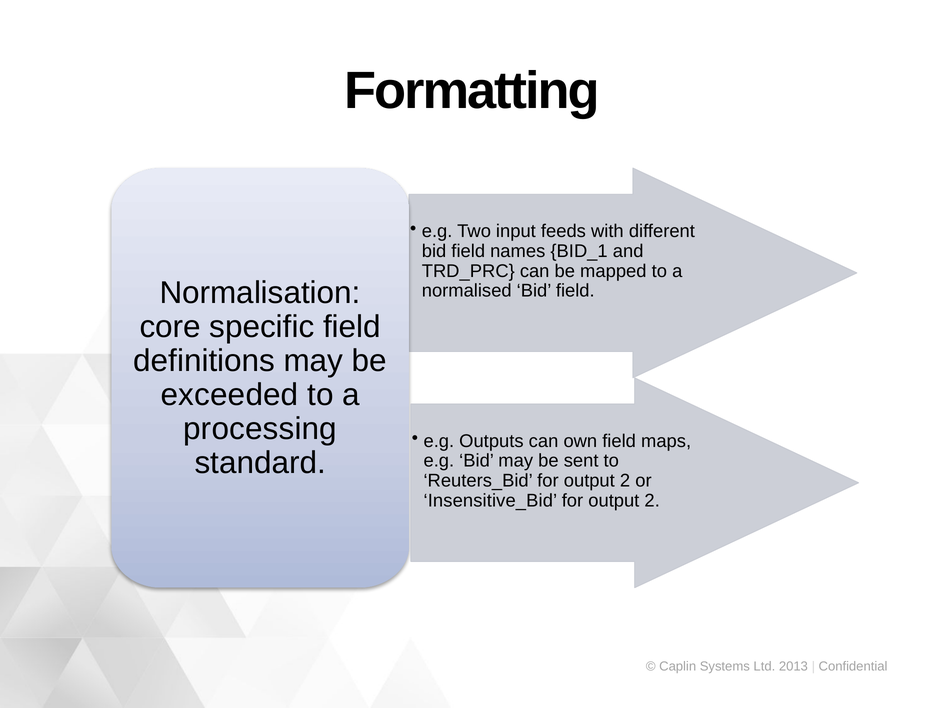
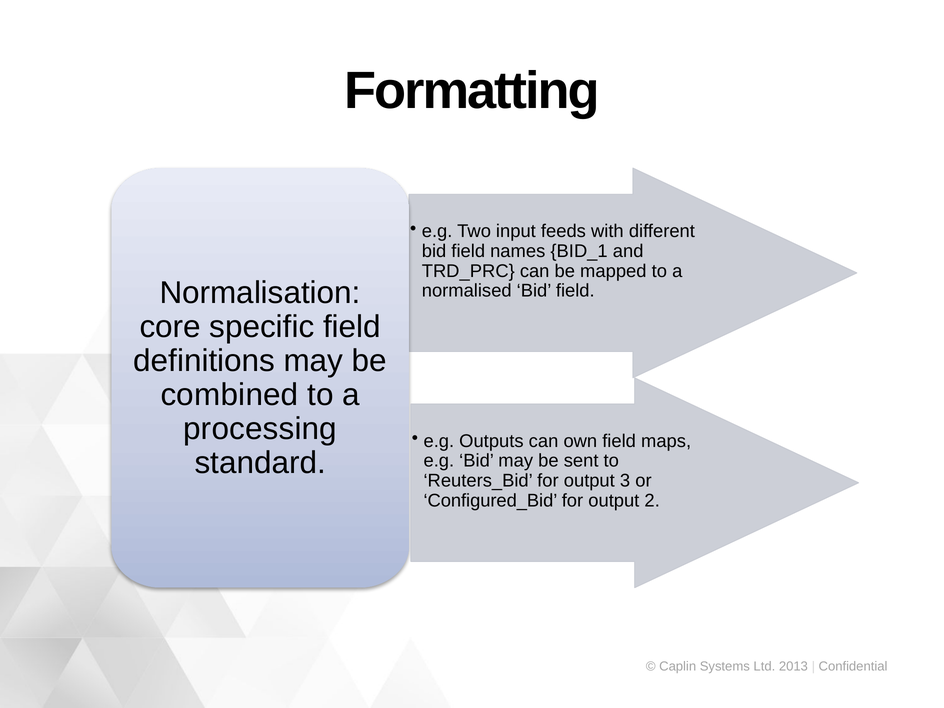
exceeded: exceeded -> combined
Reuters_Bid for output 2: 2 -> 3
Insensitive_Bid: Insensitive_Bid -> Configured_Bid
